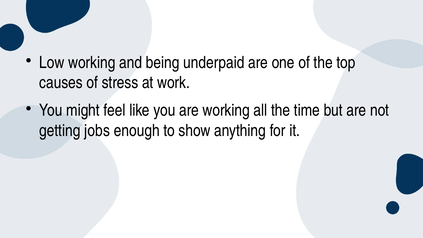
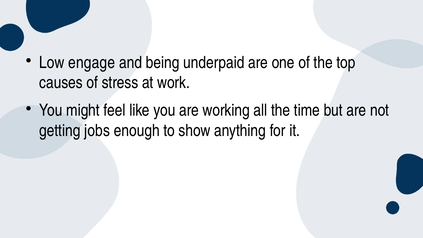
Low working: working -> engage
